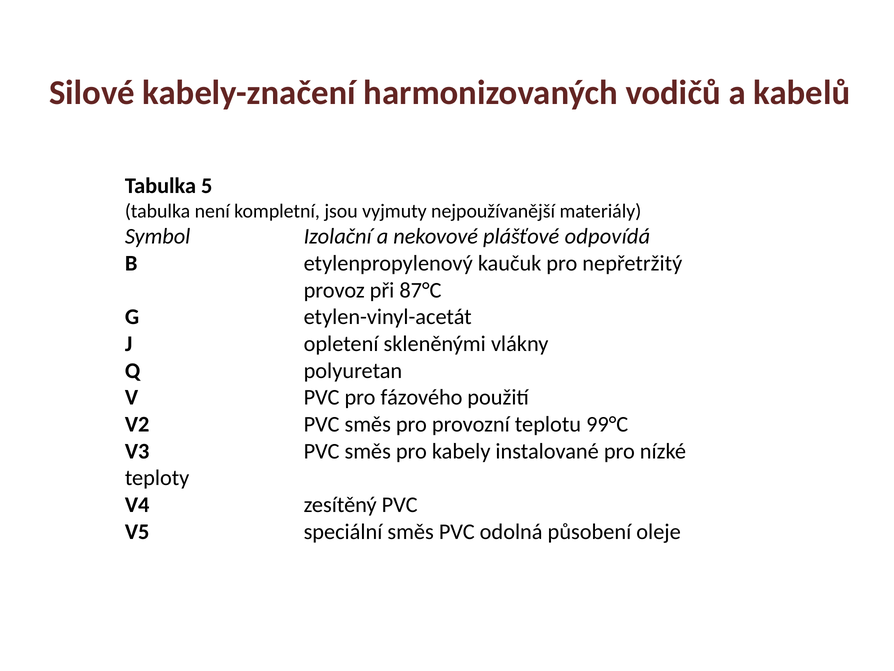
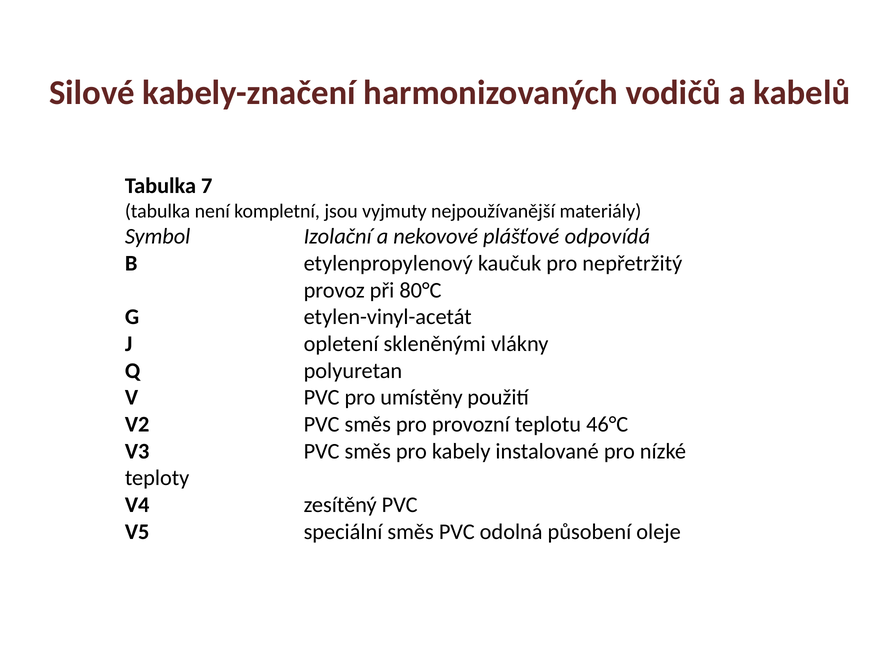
5: 5 -> 7
87°C: 87°C -> 80°C
fázového: fázového -> umístěny
99°C: 99°C -> 46°C
